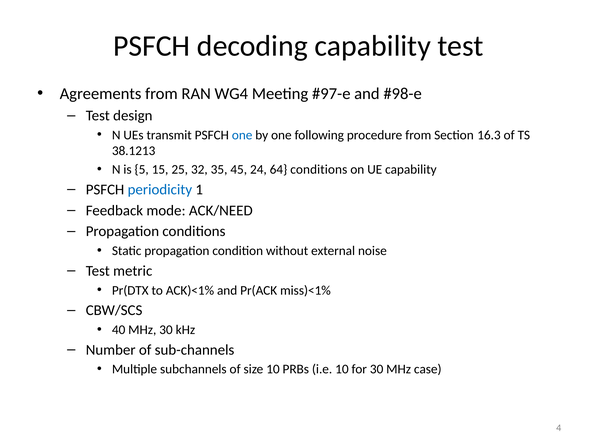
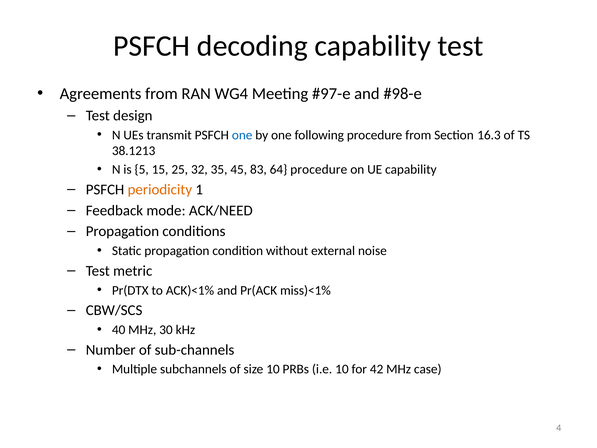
24: 24 -> 83
64 conditions: conditions -> procedure
periodicity colour: blue -> orange
for 30: 30 -> 42
